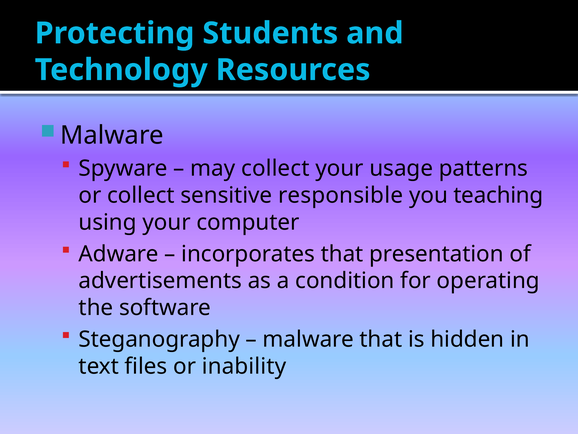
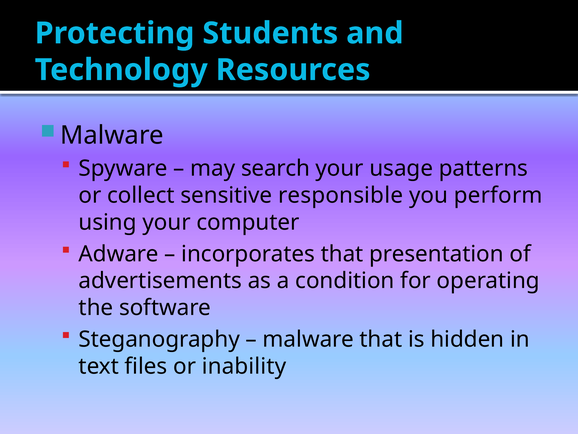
may collect: collect -> search
teaching: teaching -> perform
